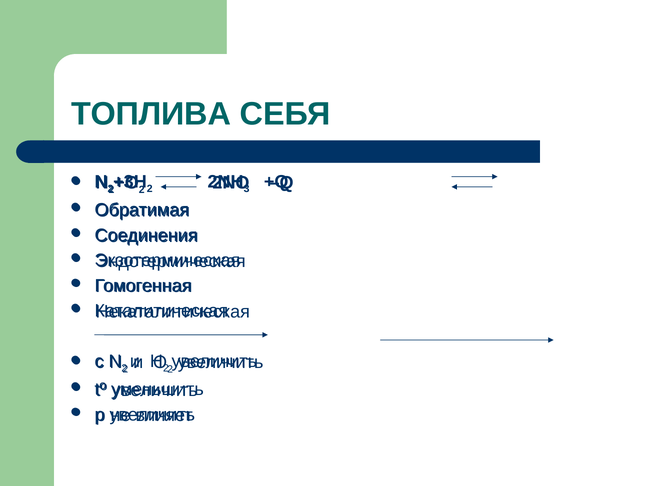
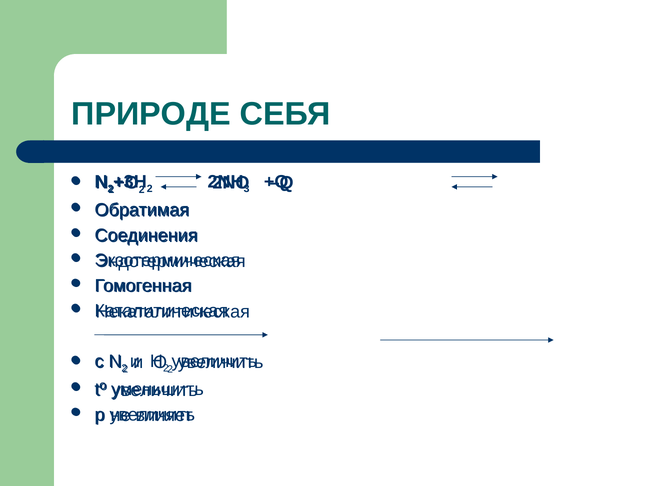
ТОПЛИВА: ТОПЛИВА -> ПРИРОДЕ
